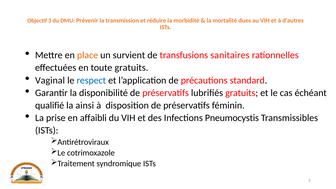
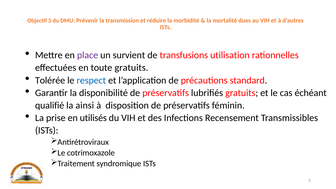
place colour: orange -> purple
sanitaires: sanitaires -> utilisation
Vaginal: Vaginal -> Tolérée
affaibli: affaibli -> utilisés
Pneumocystis: Pneumocystis -> Recensement
